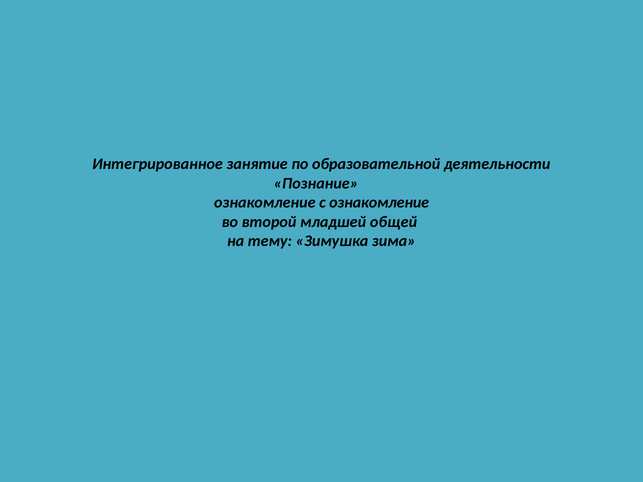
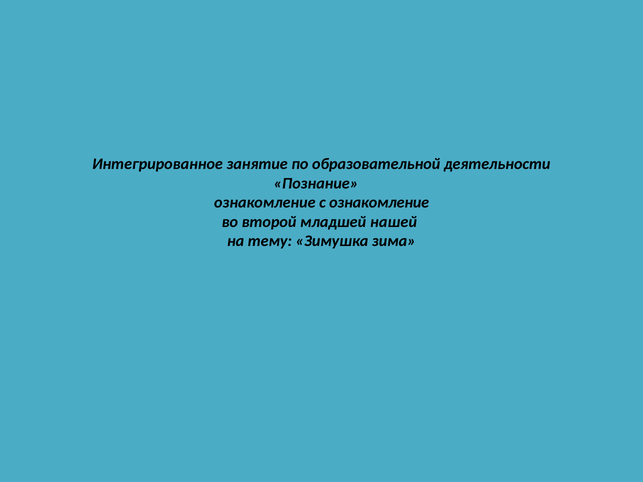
общей: общей -> нашей
